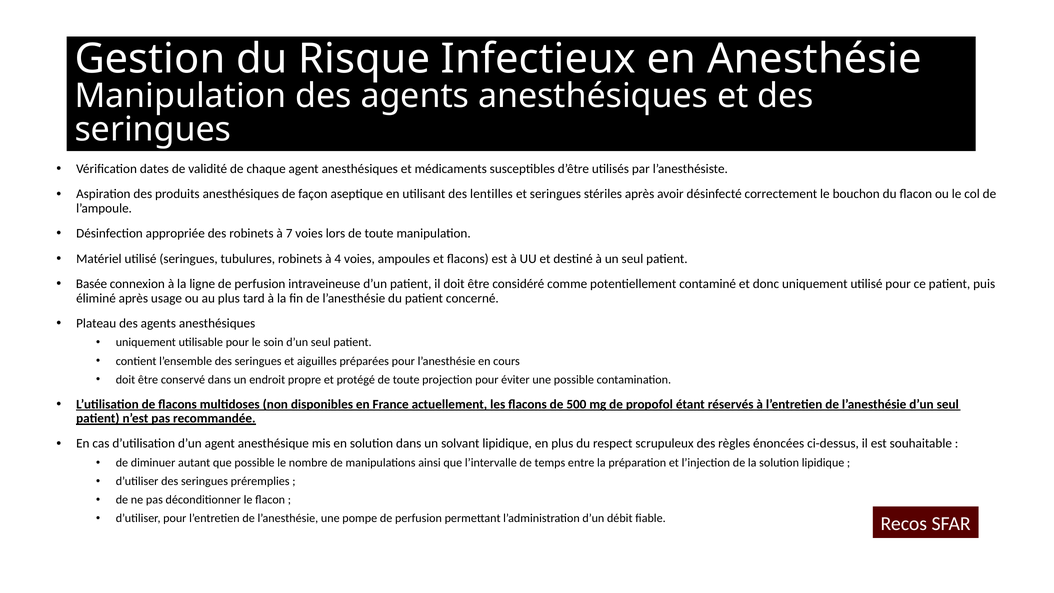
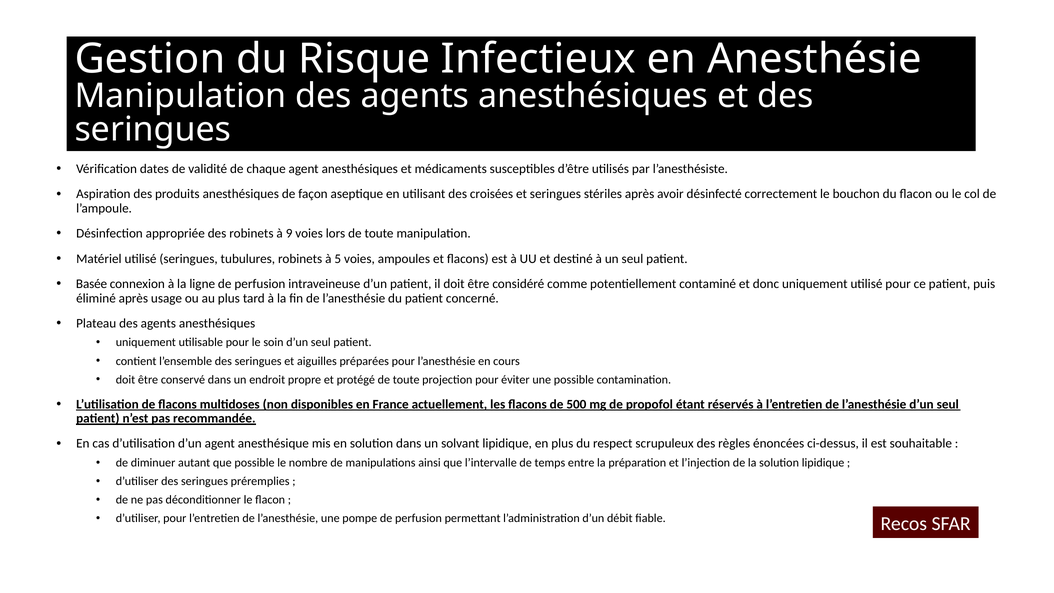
lentilles: lentilles -> croisées
7: 7 -> 9
4: 4 -> 5
